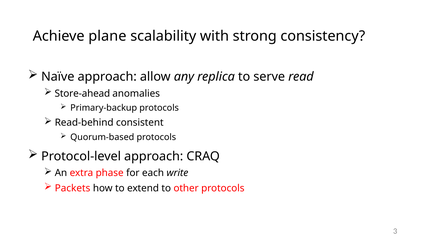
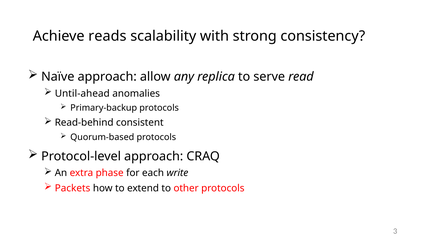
plane: plane -> reads
Store-ahead: Store-ahead -> Until-ahead
